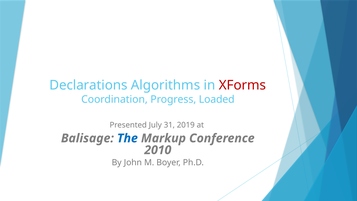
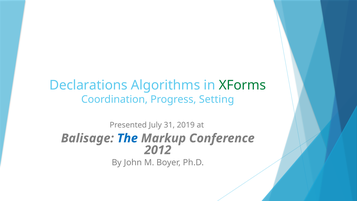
XForms colour: red -> green
Loaded: Loaded -> Setting
2010: 2010 -> 2012
